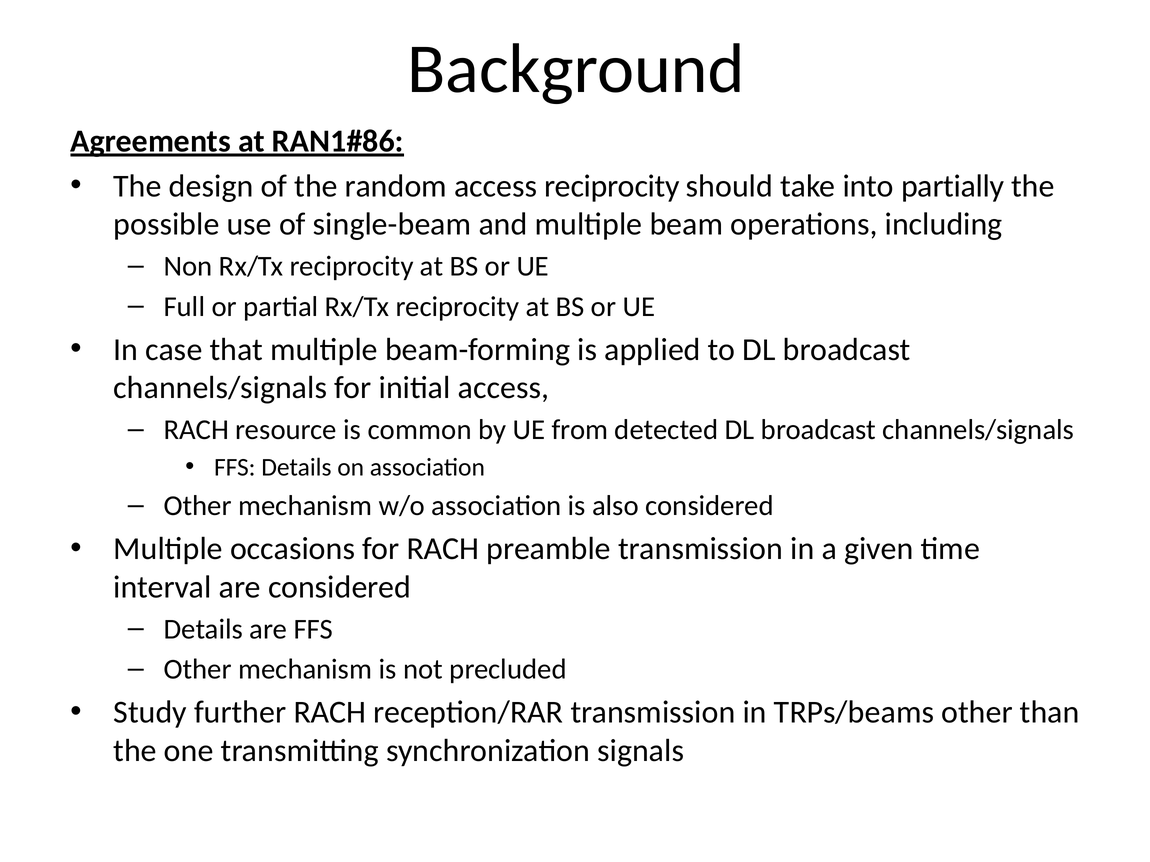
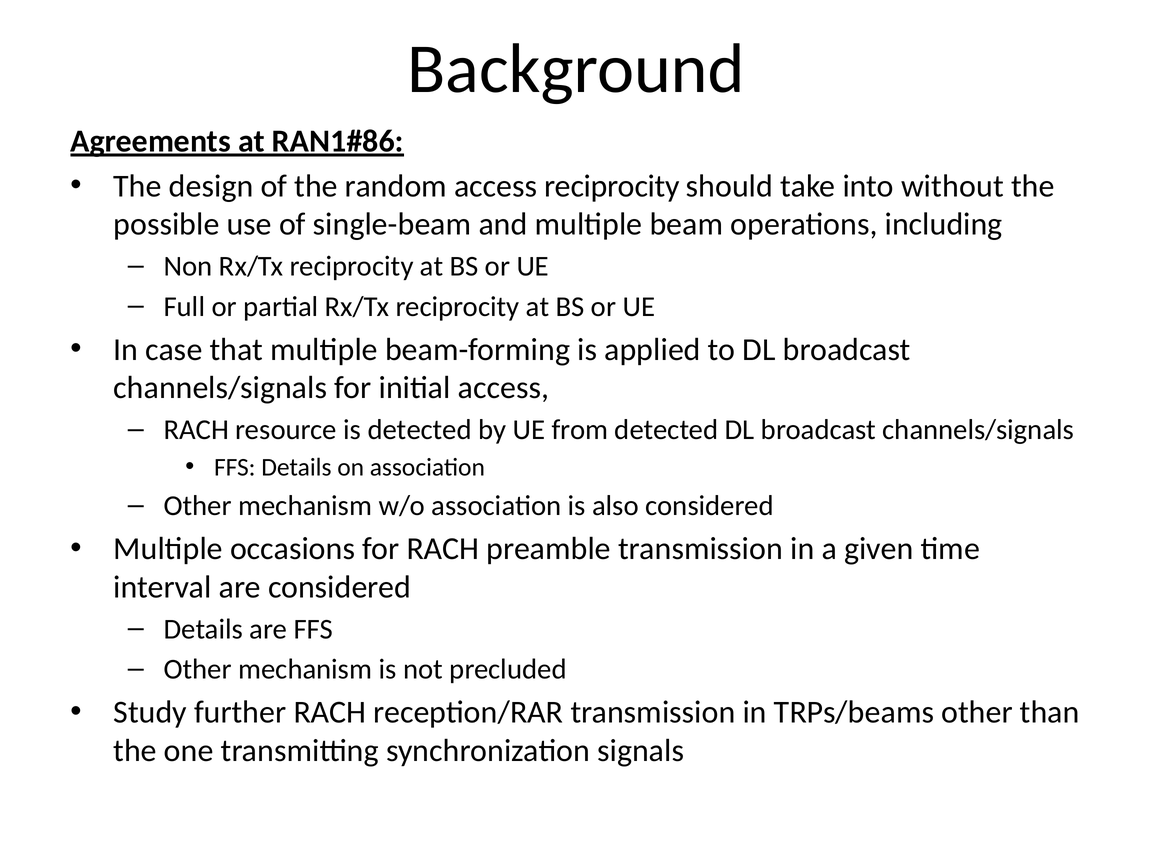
partially: partially -> without
is common: common -> detected
